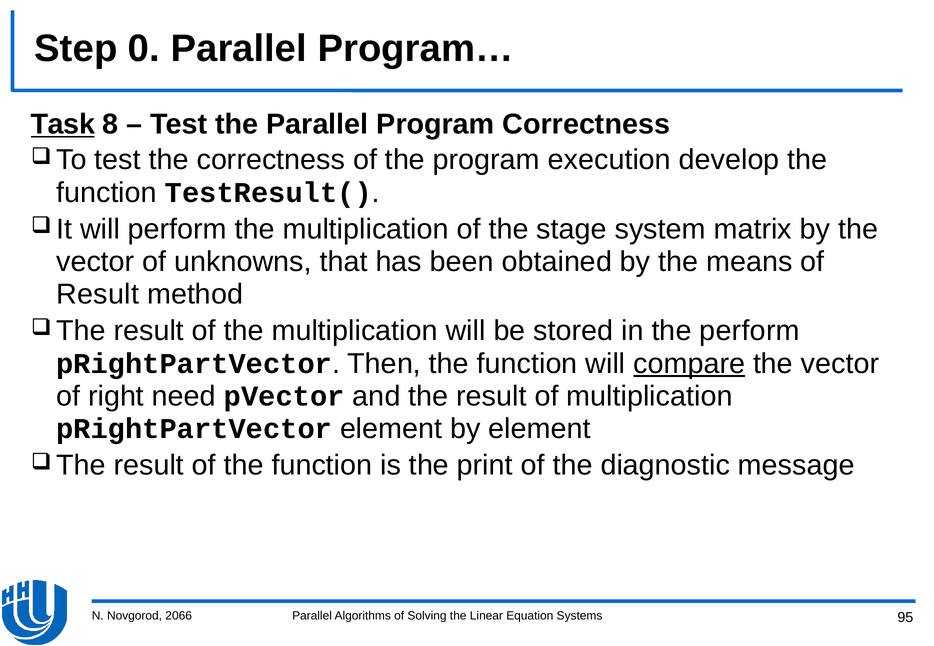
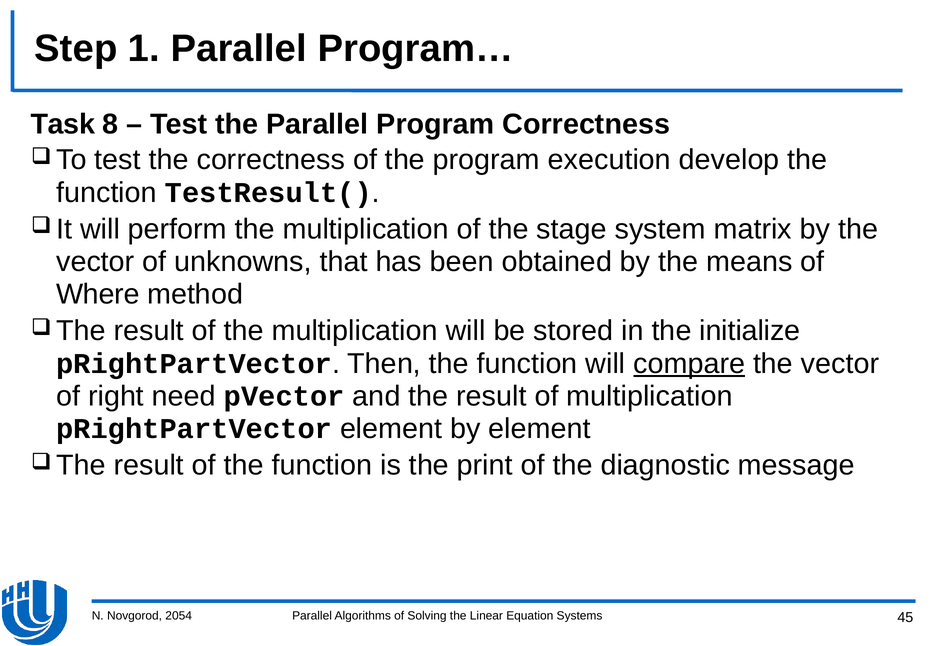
0: 0 -> 1
Task underline: present -> none
Result at (98, 295): Result -> Where
the perform: perform -> initialize
2066: 2066 -> 2054
95: 95 -> 45
